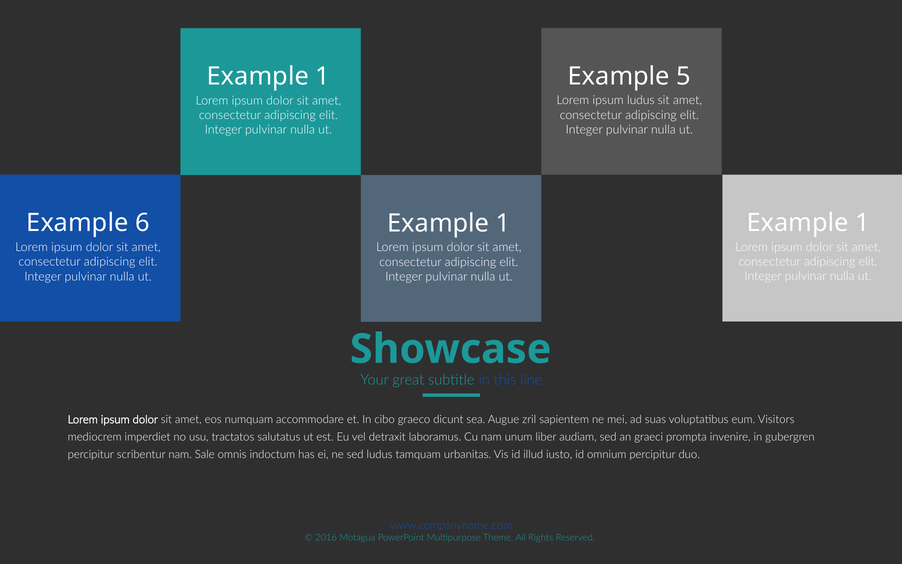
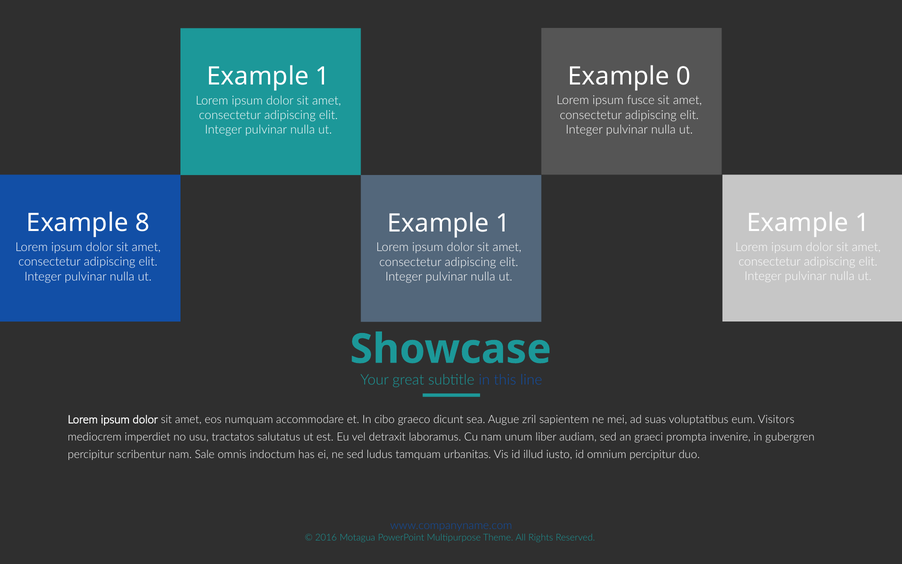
5: 5 -> 0
ipsum ludus: ludus -> fusce
6: 6 -> 8
